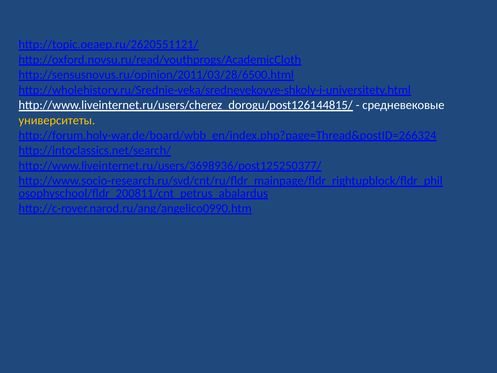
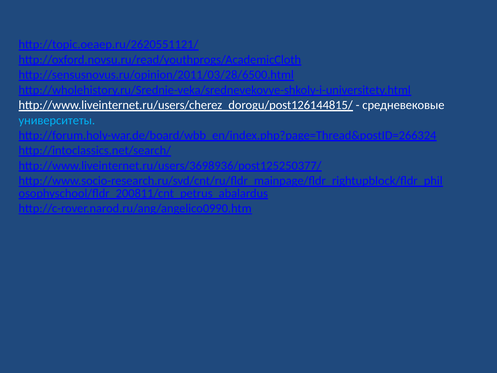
университеты colour: yellow -> light blue
